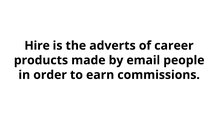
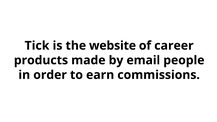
Hire: Hire -> Tick
adverts: adverts -> website
